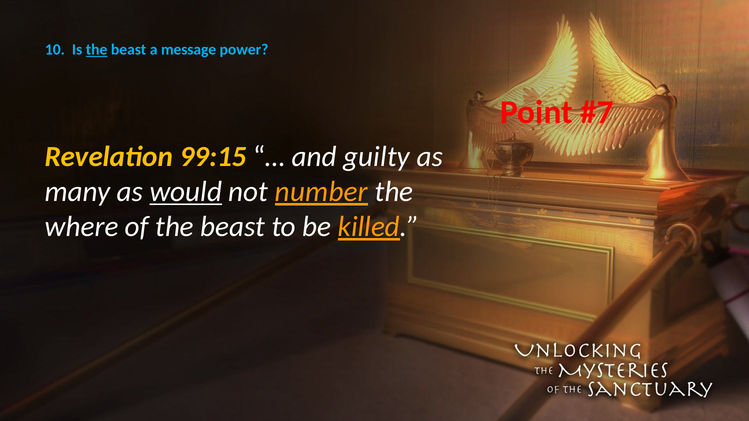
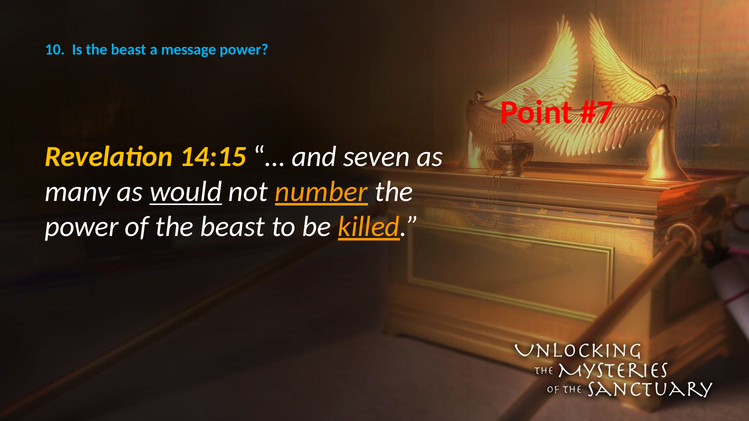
the at (97, 50) underline: present -> none
99:15: 99:15 -> 14:15
guilty: guilty -> seven
where at (82, 227): where -> power
